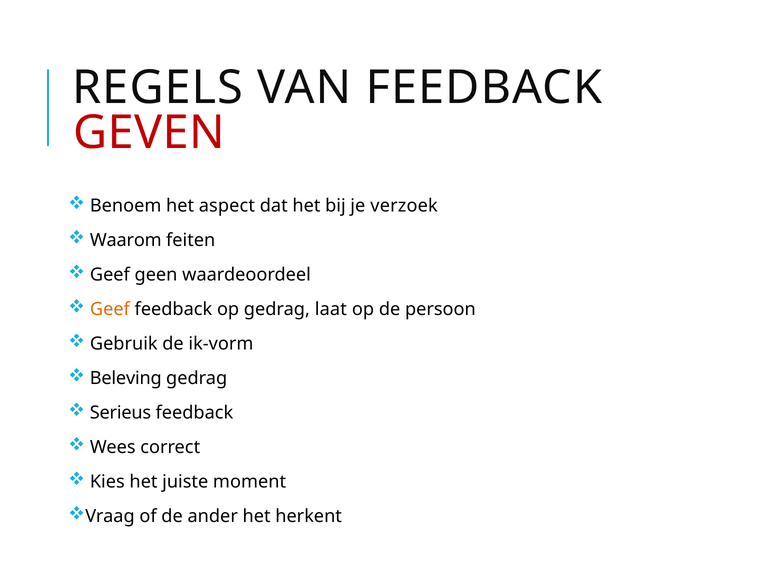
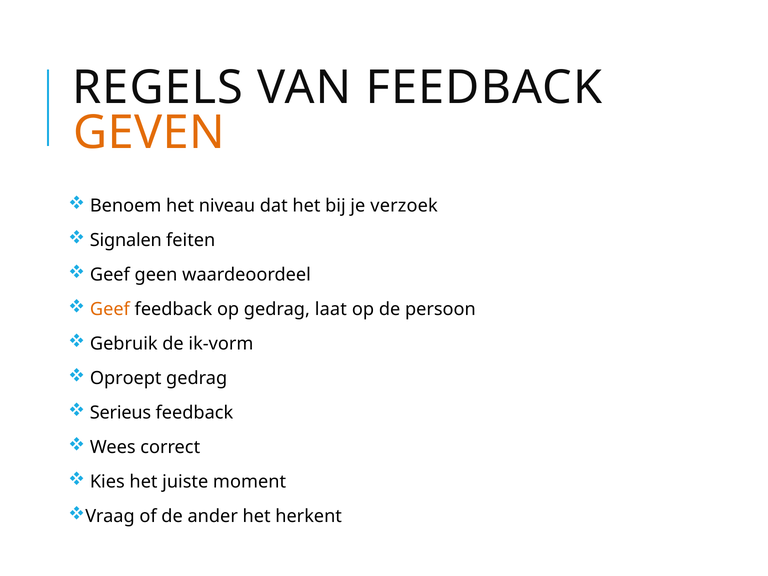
GEVEN colour: red -> orange
aspect: aspect -> niveau
Waarom: Waarom -> Signalen
Beleving: Beleving -> Oproept
